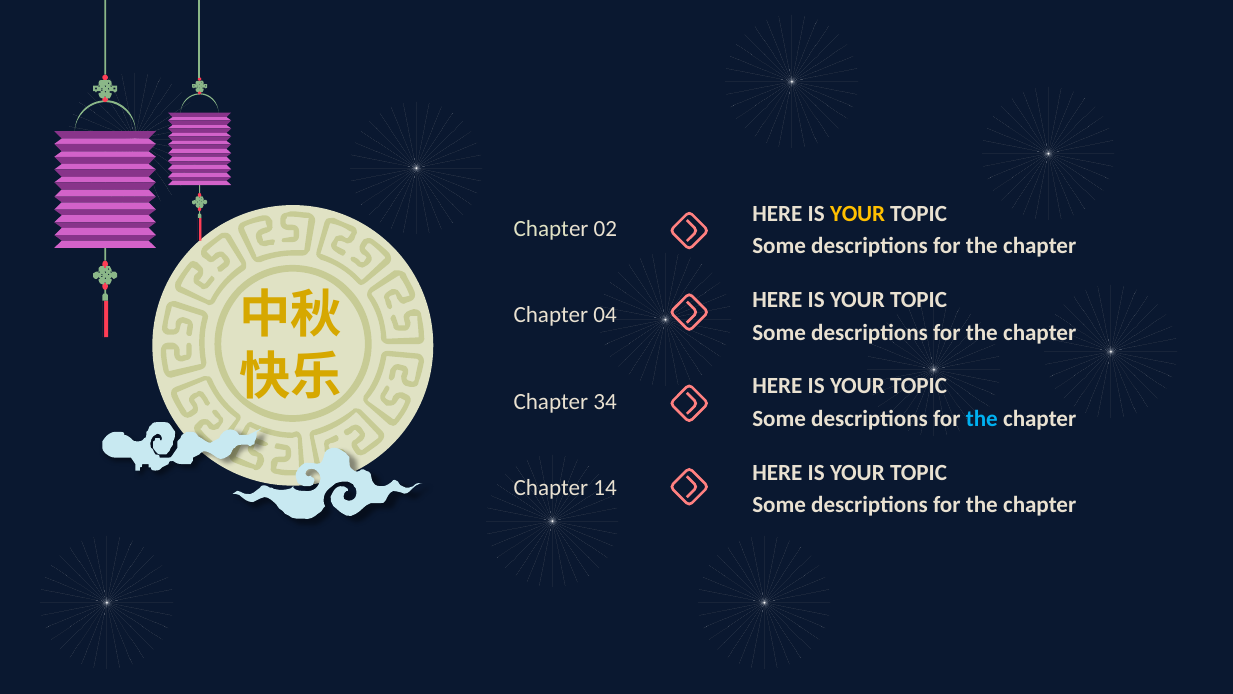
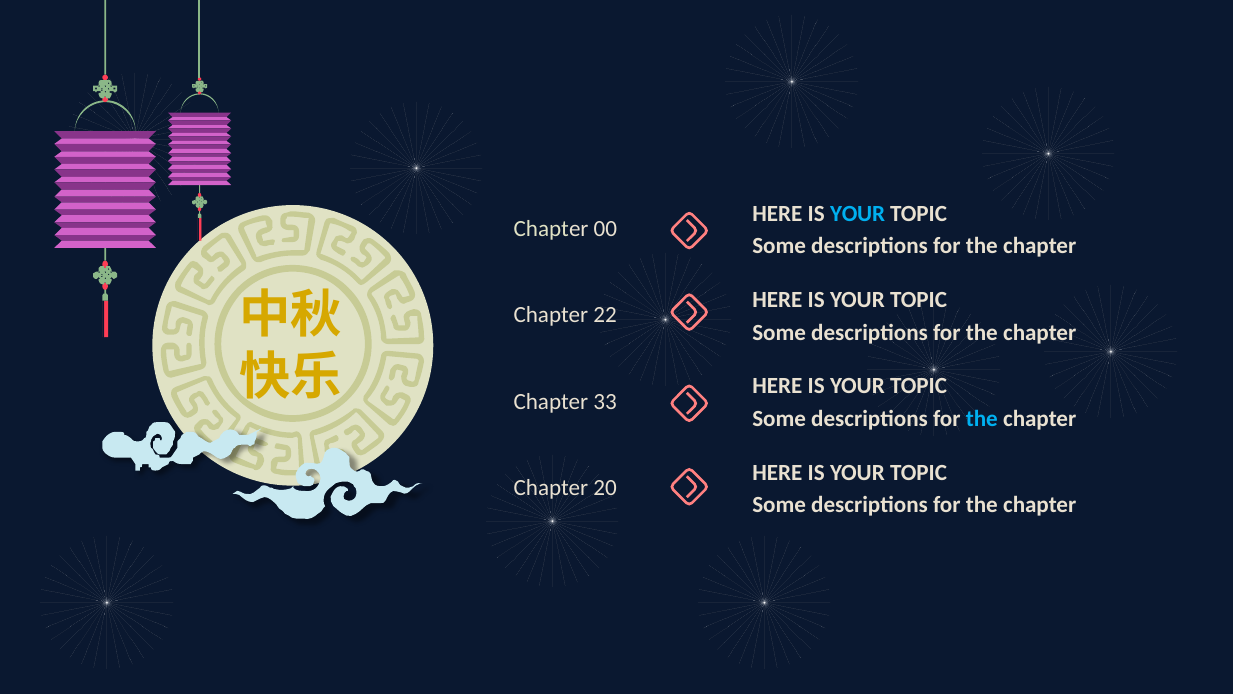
YOUR at (858, 214) colour: yellow -> light blue
02: 02 -> 00
04: 04 -> 22
34: 34 -> 33
14: 14 -> 20
